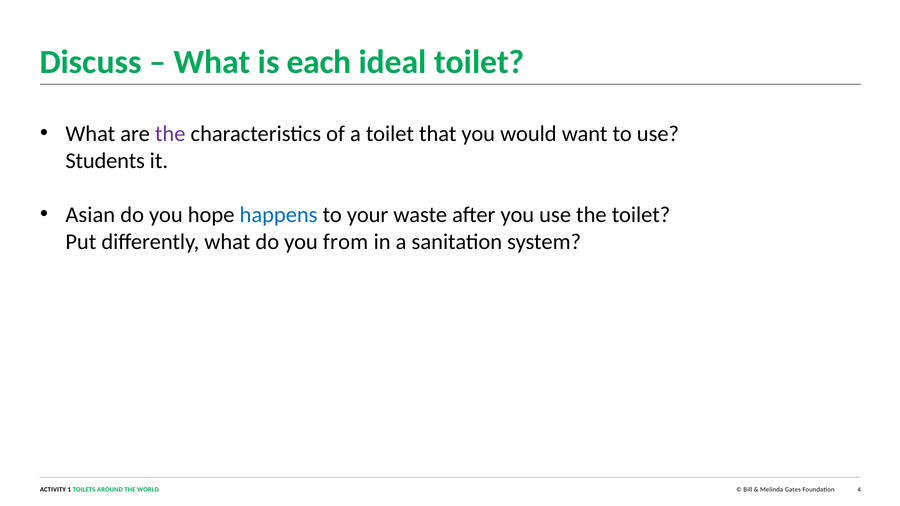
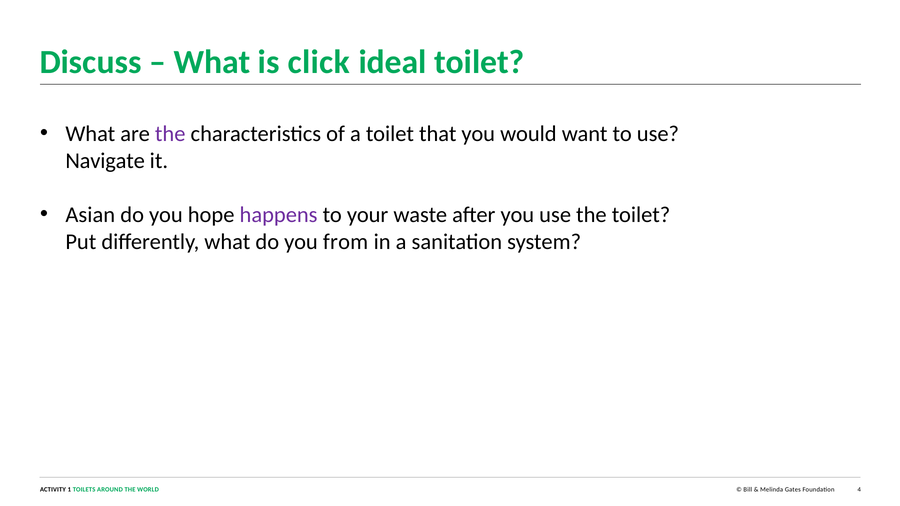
each: each -> click
Students: Students -> Navigate
happens colour: blue -> purple
